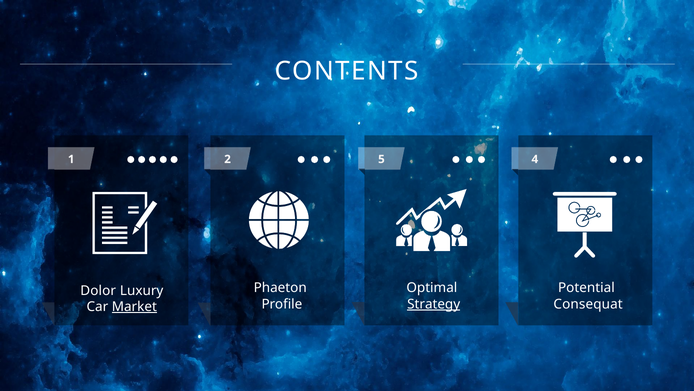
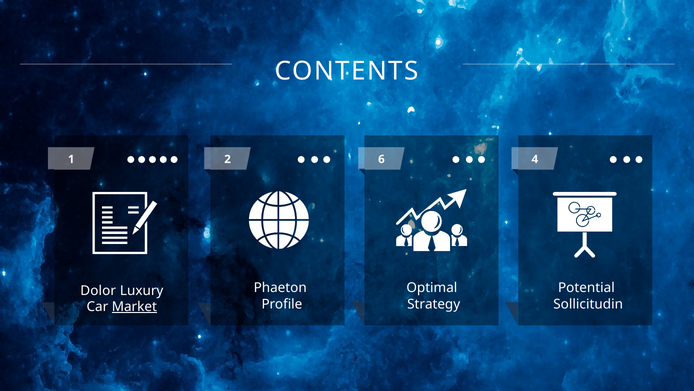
5: 5 -> 6
Strategy underline: present -> none
Consequat: Consequat -> Sollicitudin
